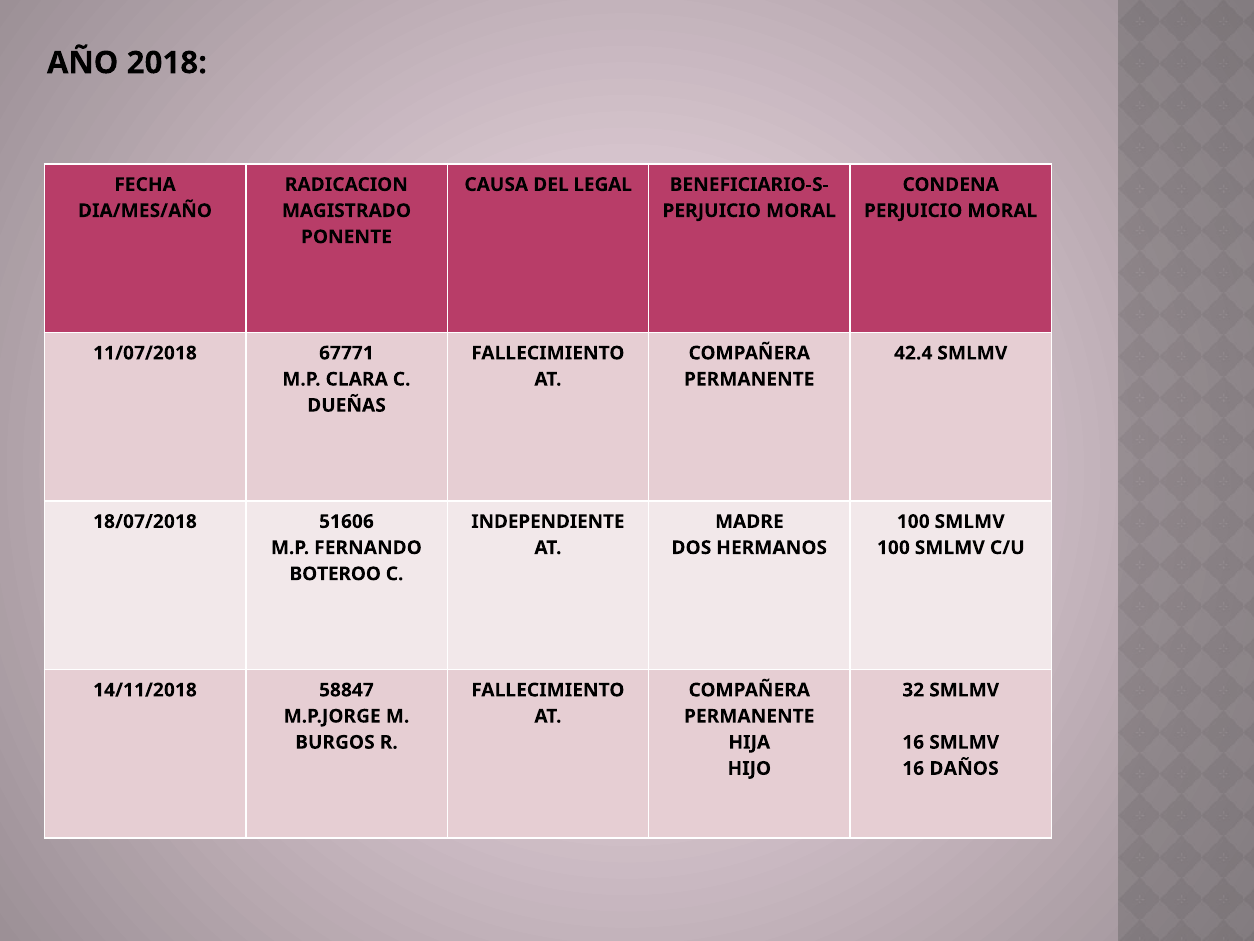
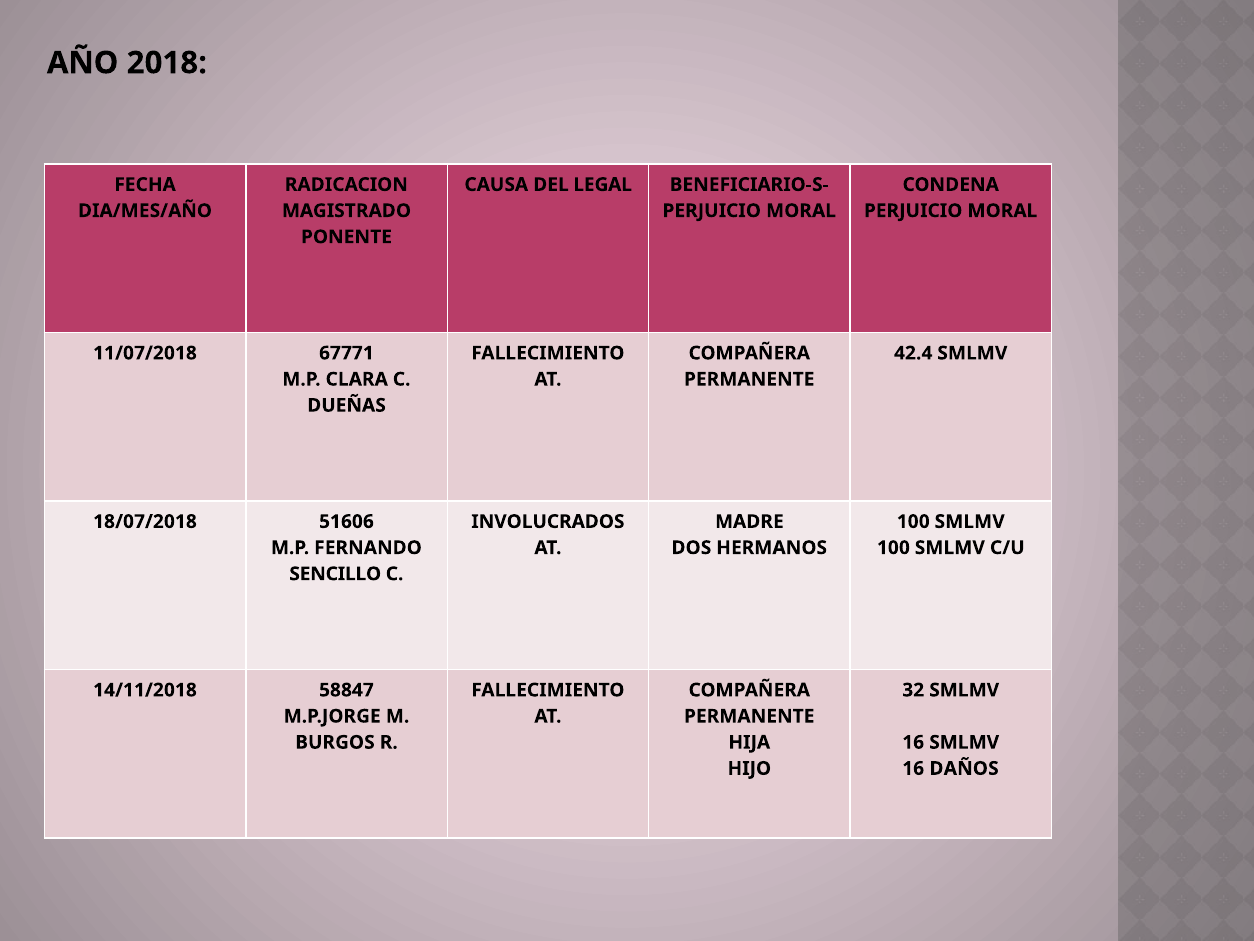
INDEPENDIENTE: INDEPENDIENTE -> INVOLUCRADOS
BOTEROO: BOTEROO -> SENCILLO
